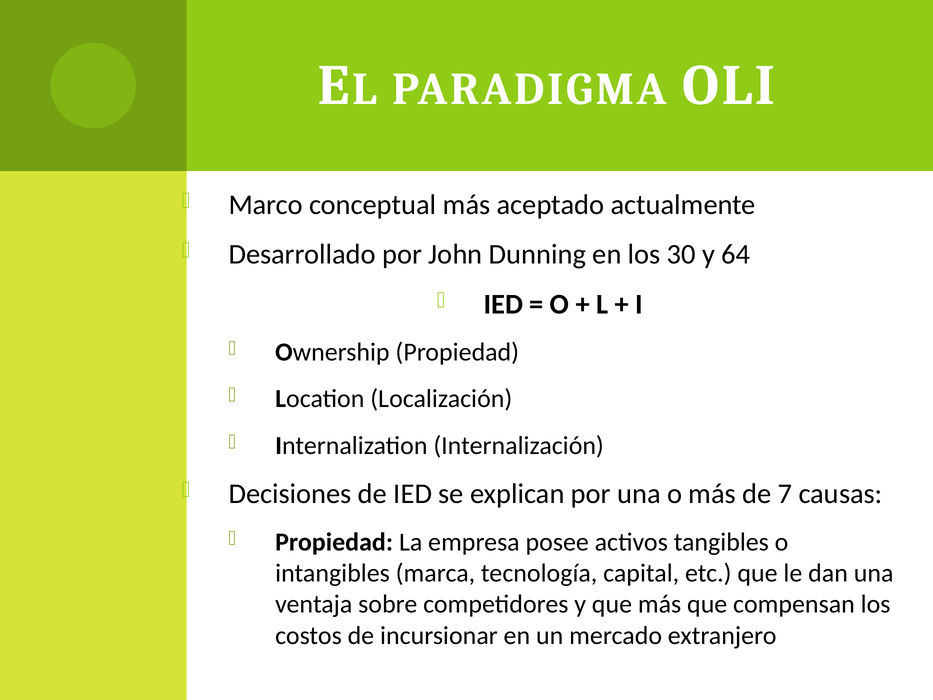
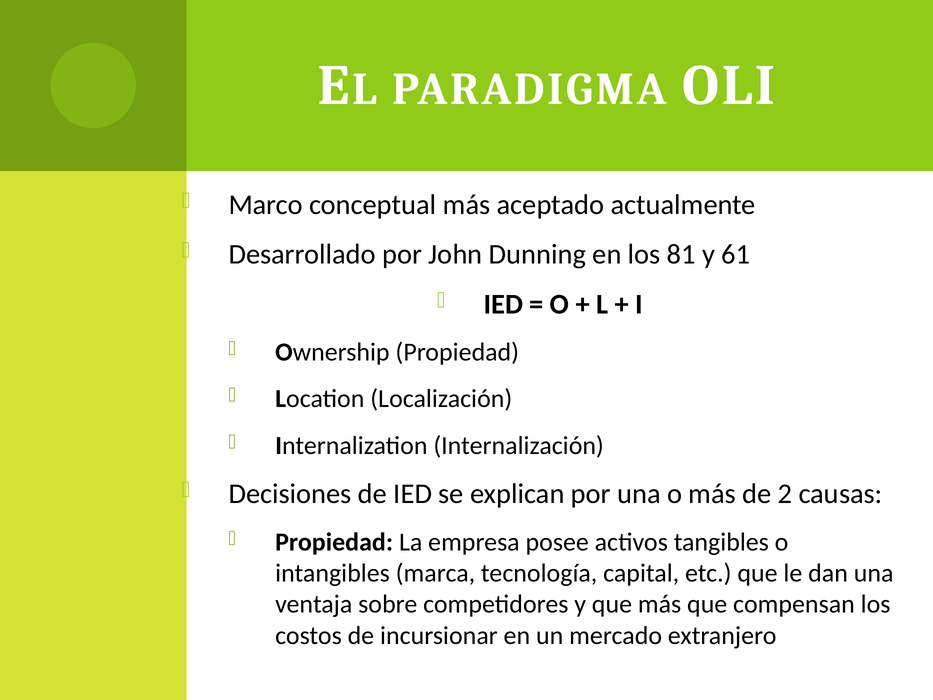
30: 30 -> 81
64: 64 -> 61
7: 7 -> 2
